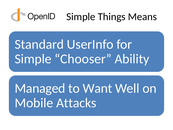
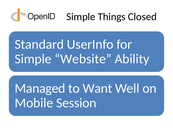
Means: Means -> Closed
Chooser: Chooser -> Website
Attacks: Attacks -> Session
